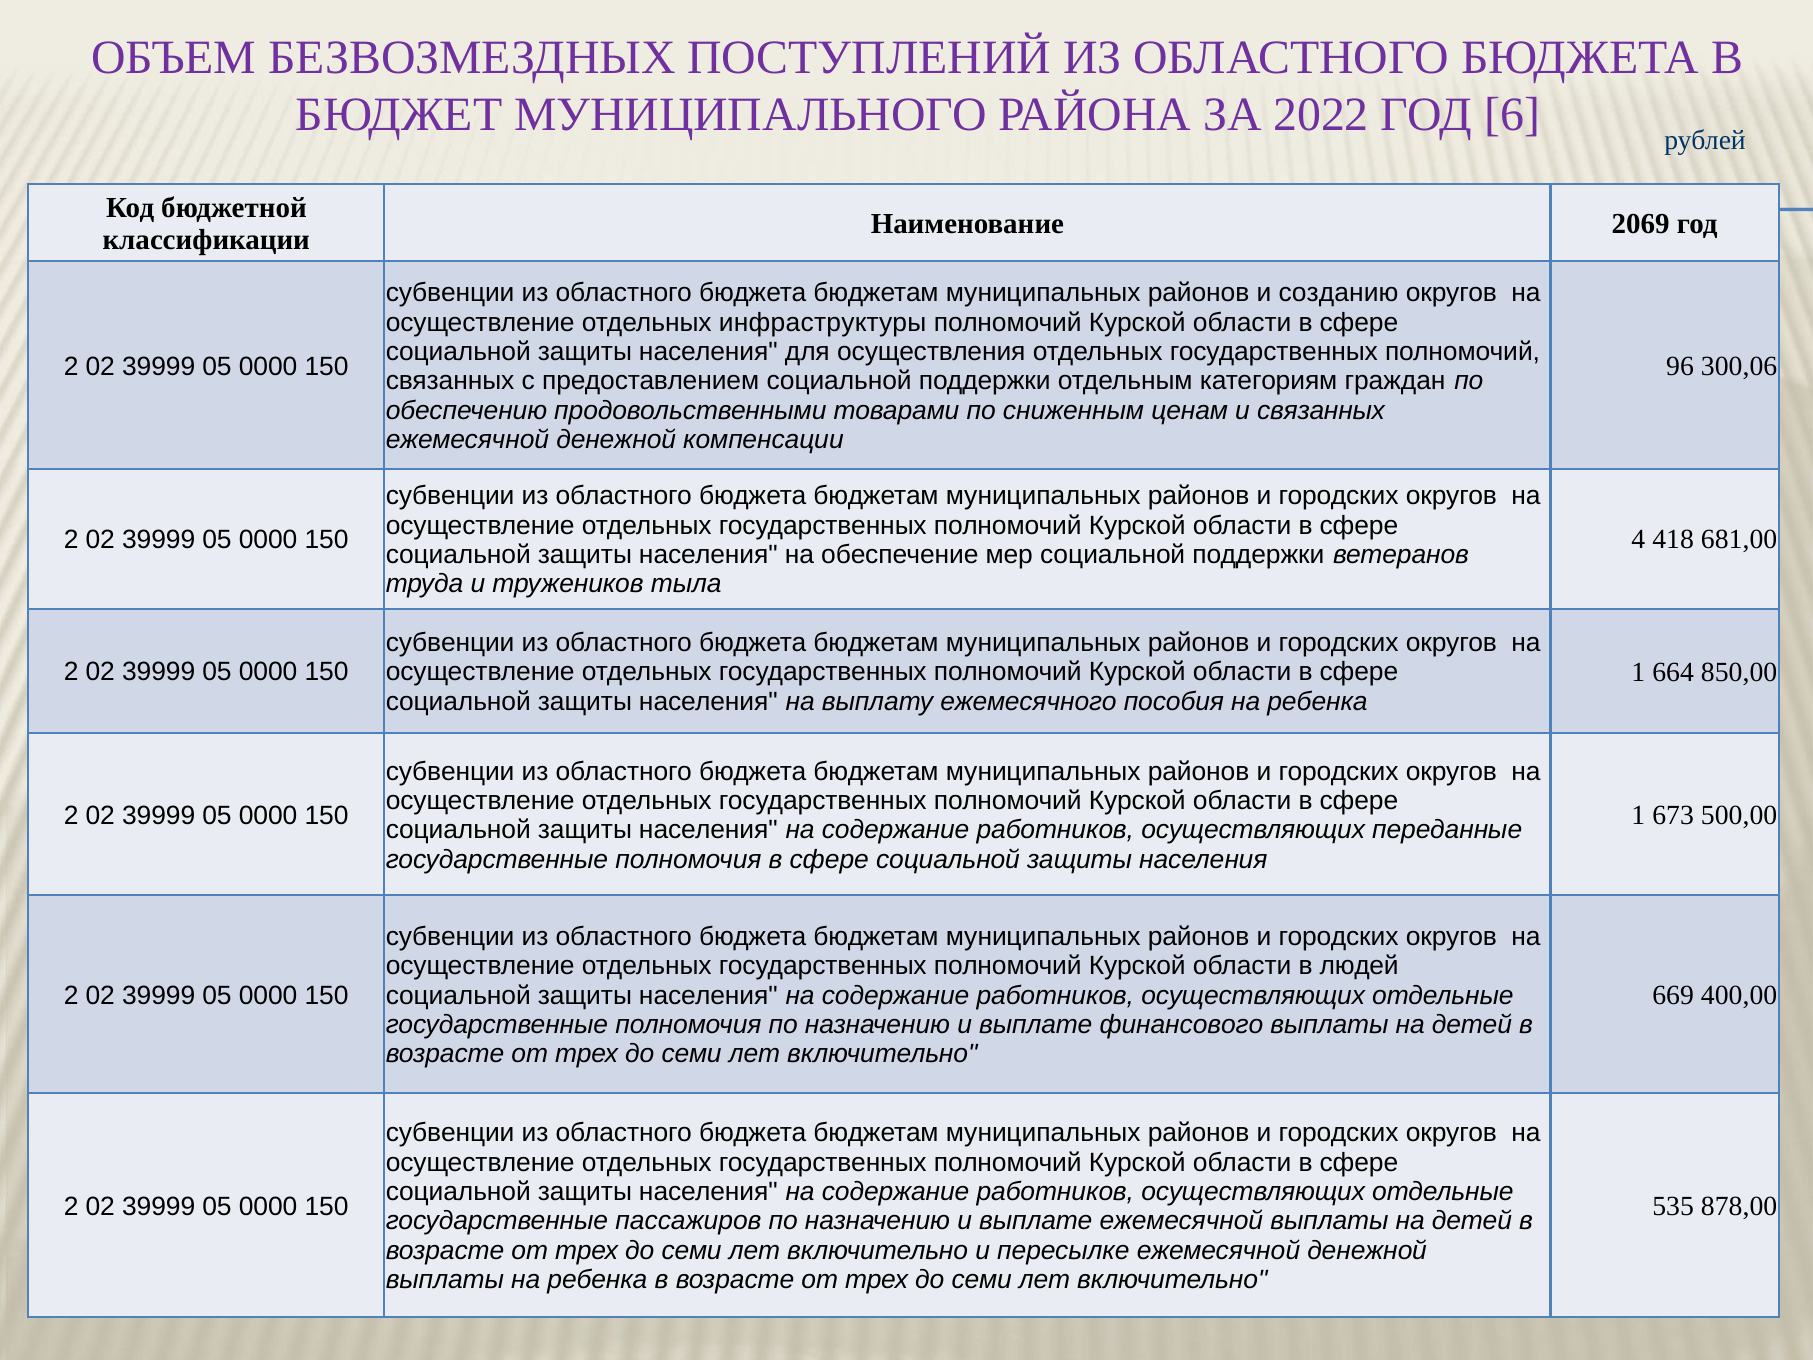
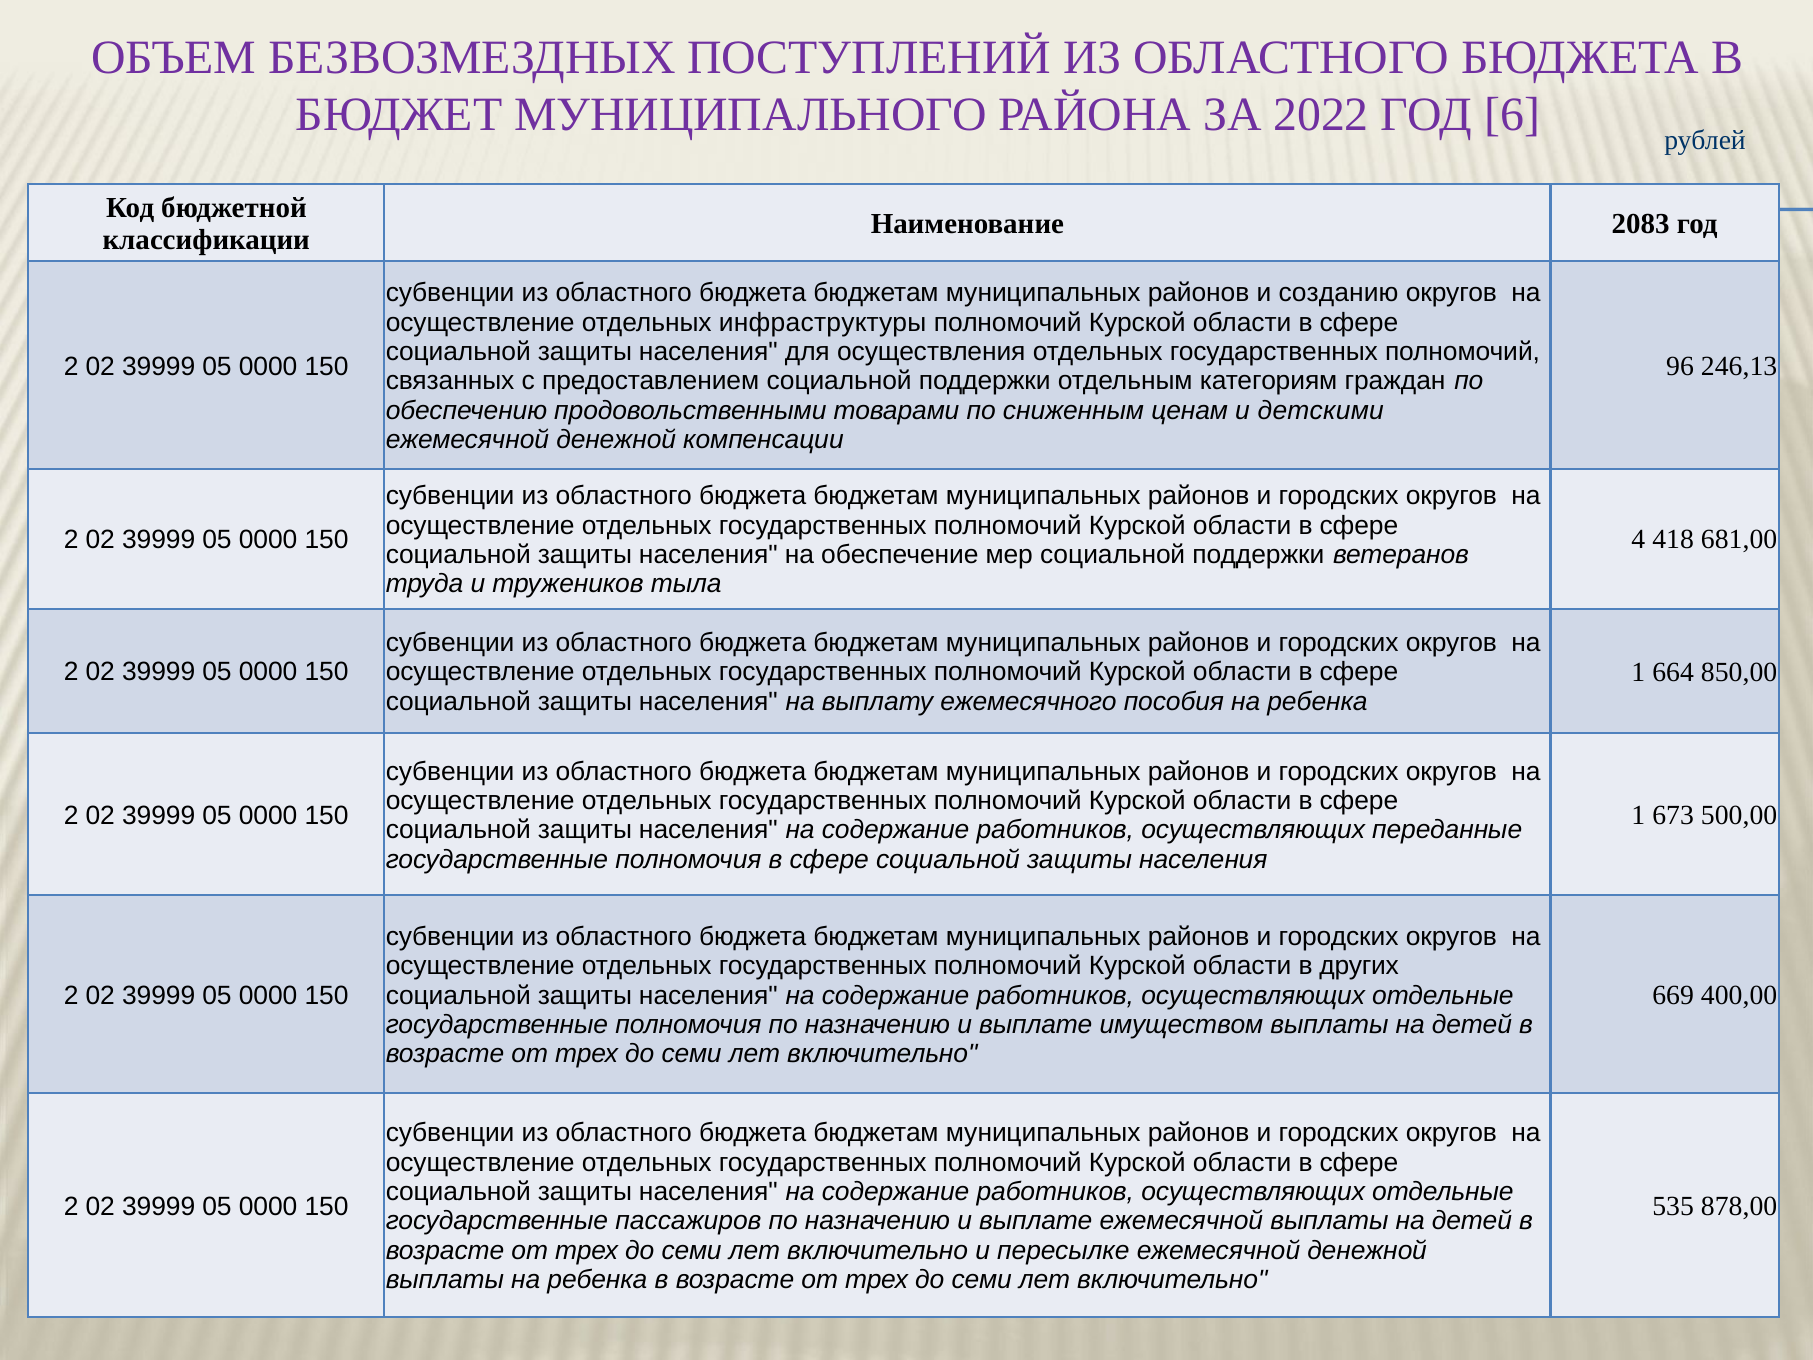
2069: 2069 -> 2083
300,06: 300,06 -> 246,13
и связанных: связанных -> детскими
людей: людей -> других
финансового: финансового -> имуществом
